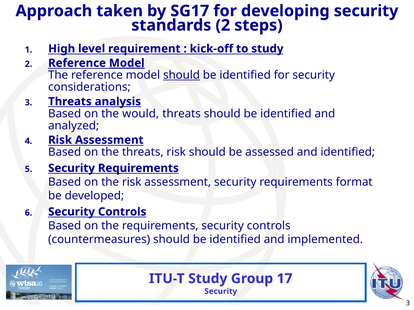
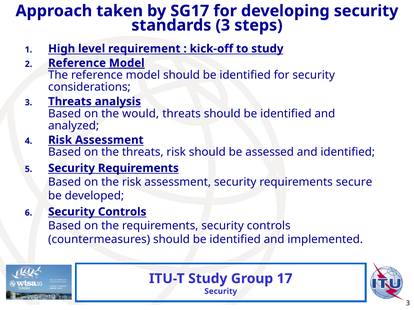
standards 2: 2 -> 3
should at (181, 75) underline: present -> none
format: format -> secure
